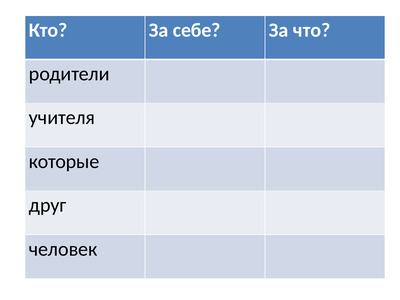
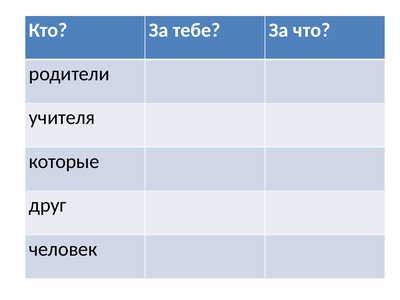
себе: себе -> тебе
